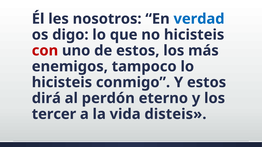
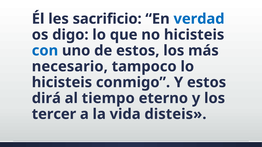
nosotros: nosotros -> sacrificio
con colour: red -> blue
enemigos: enemigos -> necesario
perdón: perdón -> tiempo
